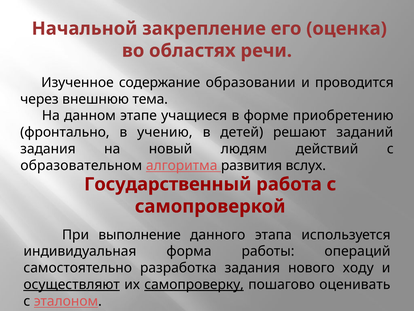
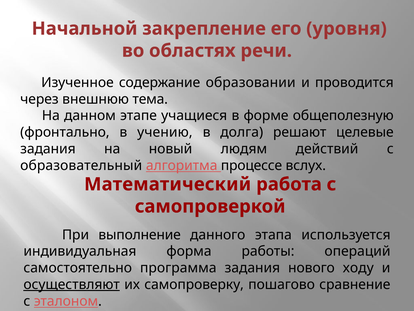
оценка: оценка -> уровня
приобретению: приобретению -> общеполезную
детей: детей -> долга
заданий: заданий -> целевые
образовательном: образовательном -> образовательный
развития: развития -> процессе
Государственный: Государственный -> Математический
разработка: разработка -> программа
самопроверку underline: present -> none
оценивать: оценивать -> сравнение
